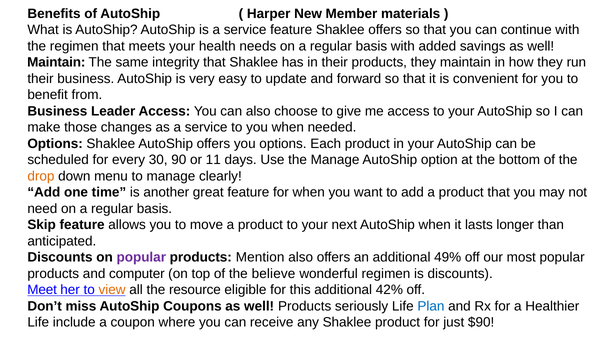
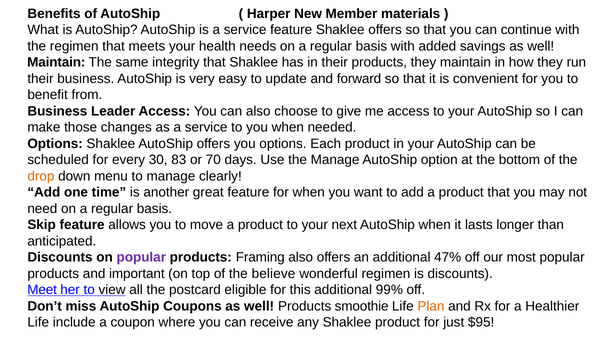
90: 90 -> 83
11: 11 -> 70
Mention: Mention -> Framing
49%: 49% -> 47%
computer: computer -> important
view colour: orange -> black
resource: resource -> postcard
42%: 42% -> 99%
seriously: seriously -> smoothie
Plan colour: blue -> orange
$90: $90 -> $95
